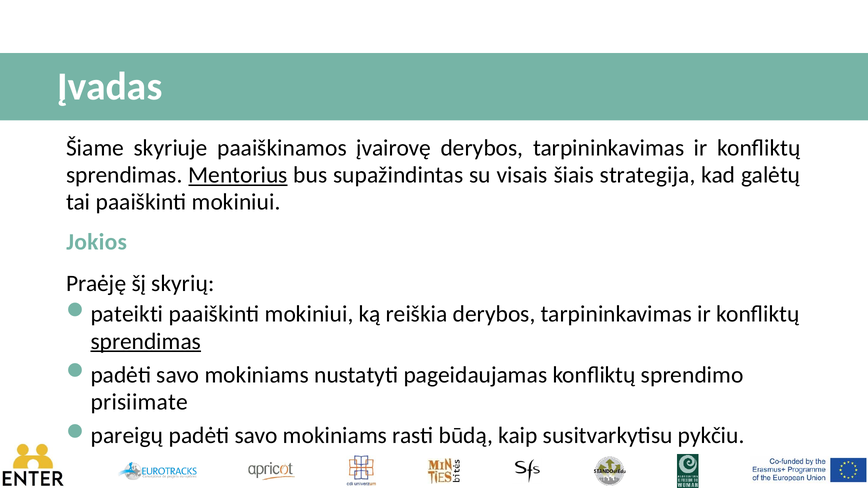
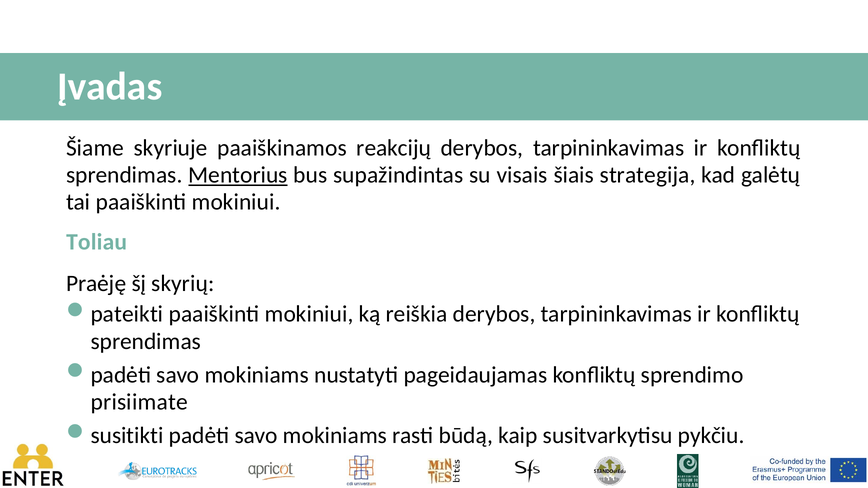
įvairovę: įvairovę -> reakcijų
Jokios: Jokios -> Toliau
sprendimas at (146, 341) underline: present -> none
pareigų: pareigų -> susitikti
